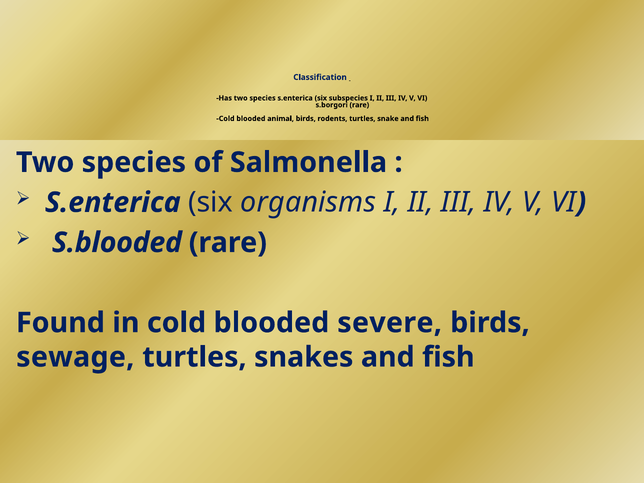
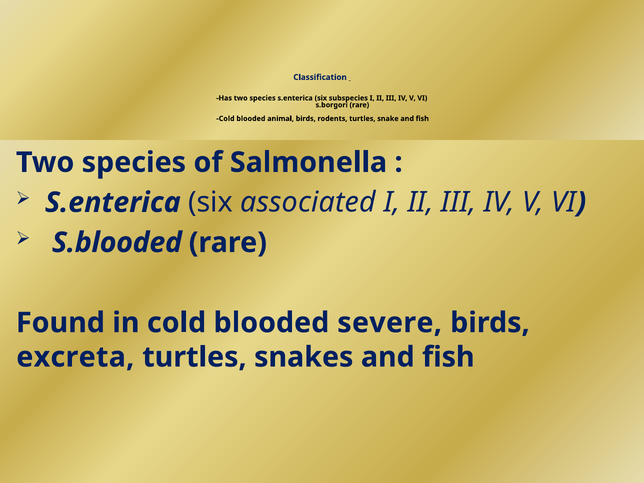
organisms: organisms -> associated
sewage: sewage -> excreta
